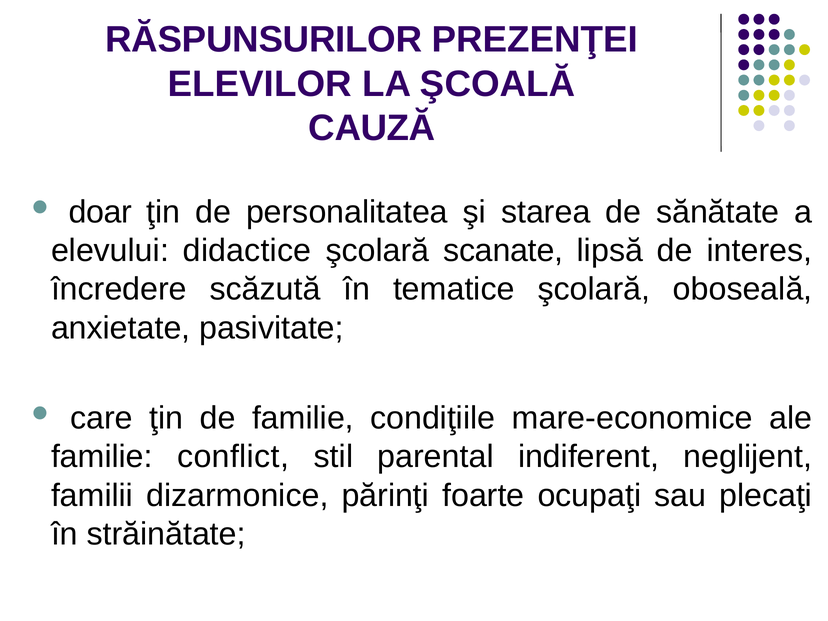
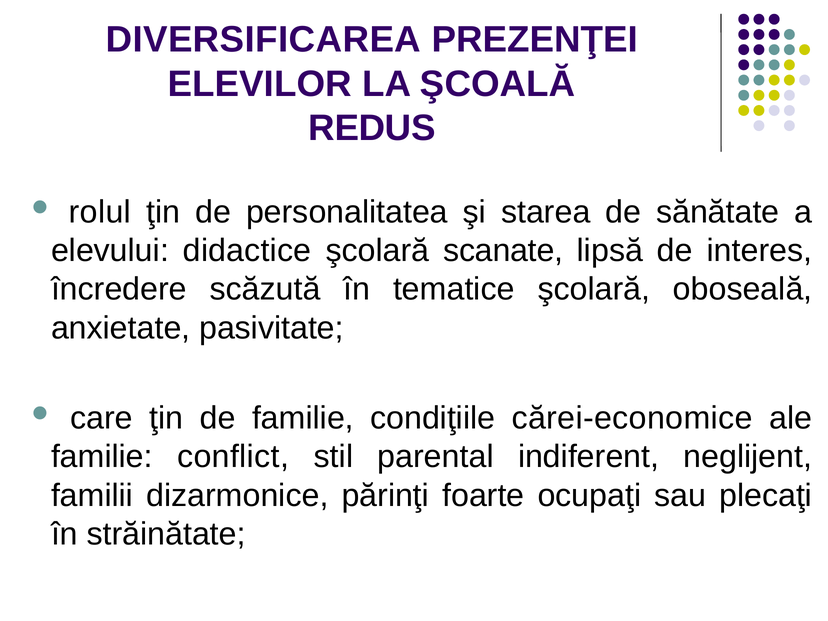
RĂSPUNSURILOR: RĂSPUNSURILOR -> DIVERSIFICAREA
CAUZĂ: CAUZĂ -> REDUS
doar: doar -> rolul
mare-economice: mare-economice -> cărei-economice
